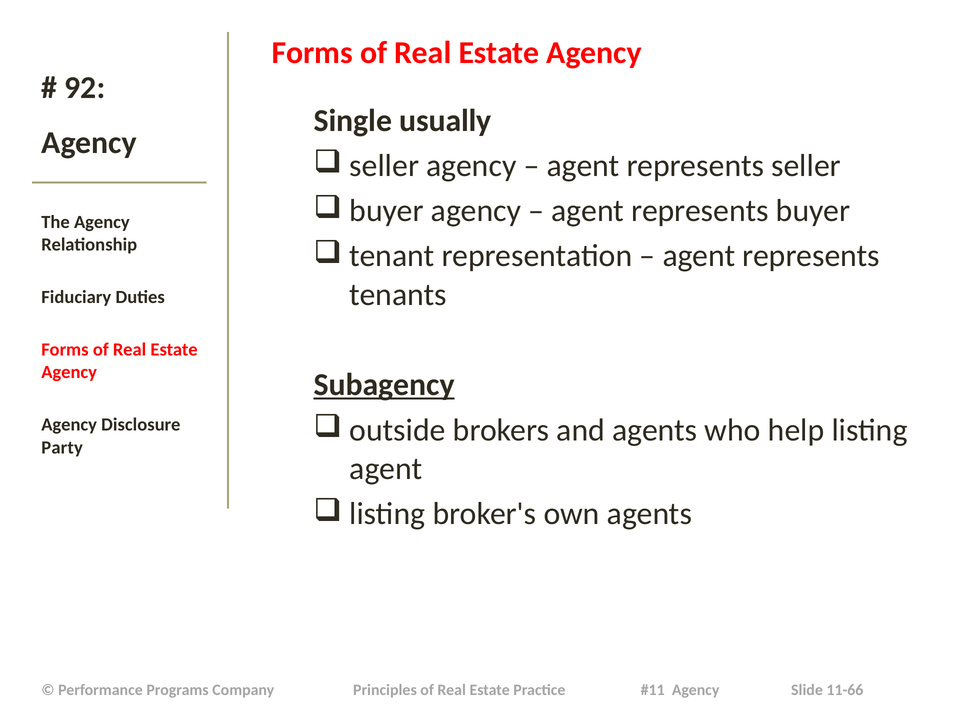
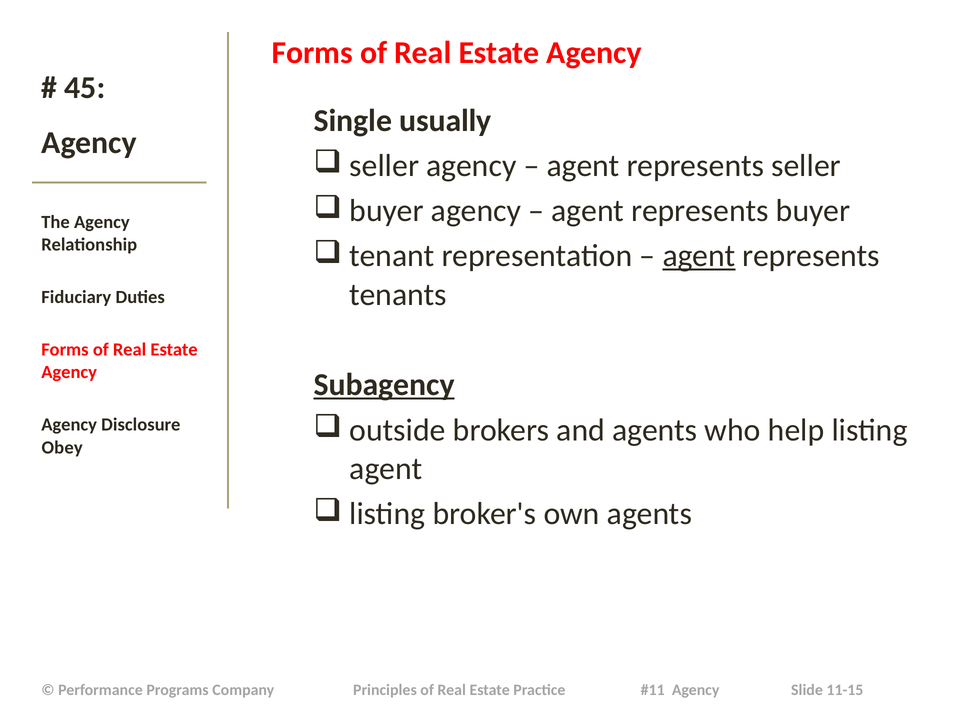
92: 92 -> 45
agent at (699, 256) underline: none -> present
Party: Party -> Obey
11-66: 11-66 -> 11-15
